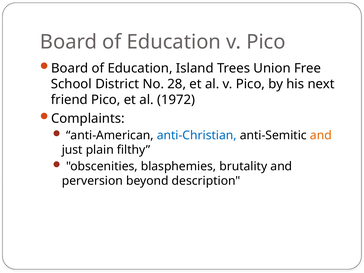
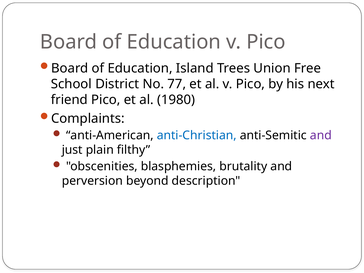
28: 28 -> 77
1972: 1972 -> 1980
and at (321, 135) colour: orange -> purple
